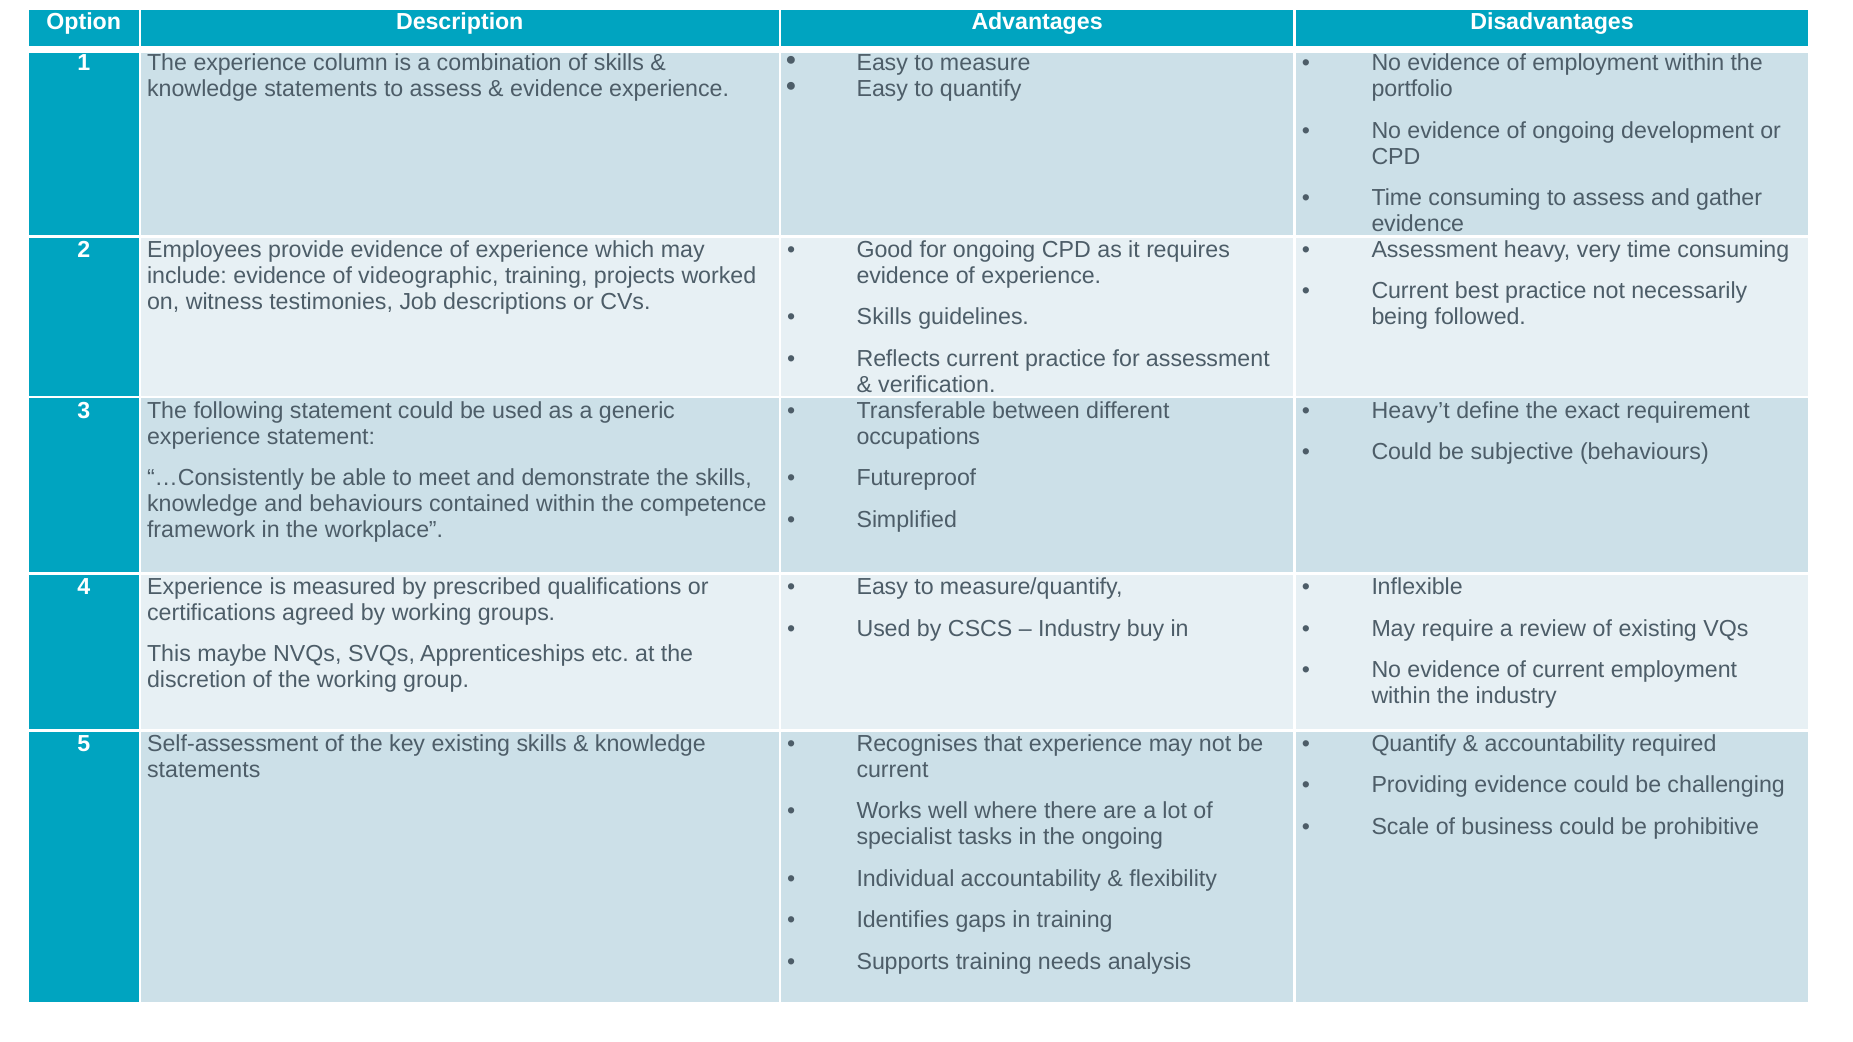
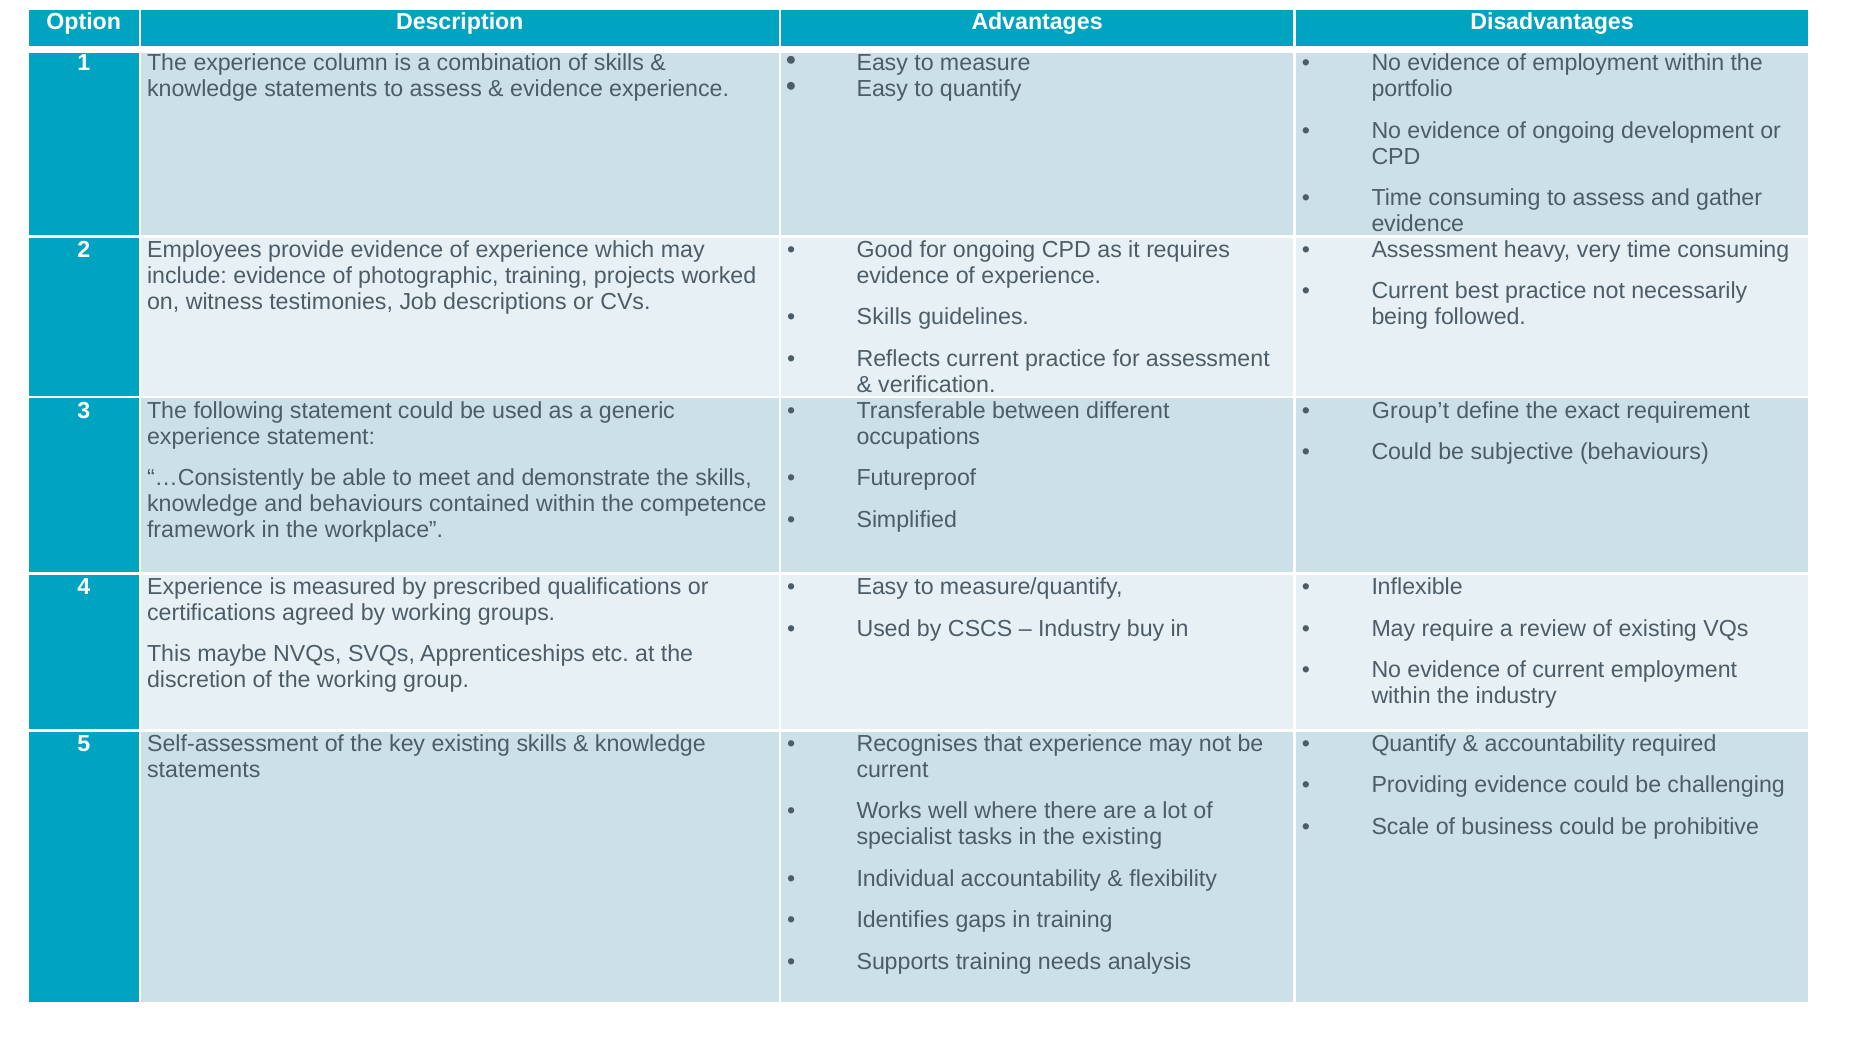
videographic: videographic -> photographic
Heavy’t: Heavy’t -> Group’t
the ongoing: ongoing -> existing
